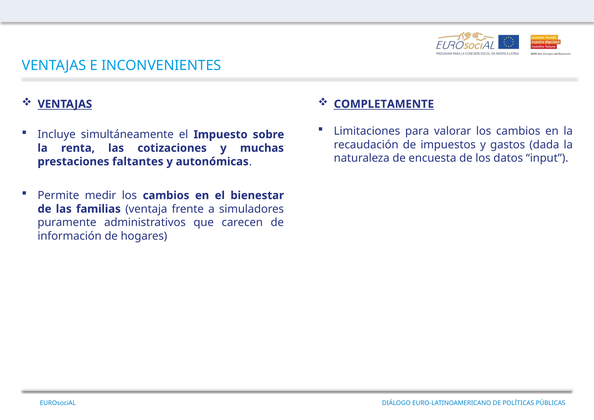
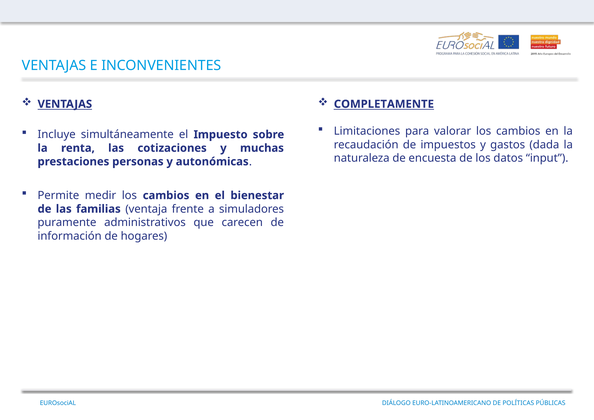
faltantes: faltantes -> personas
